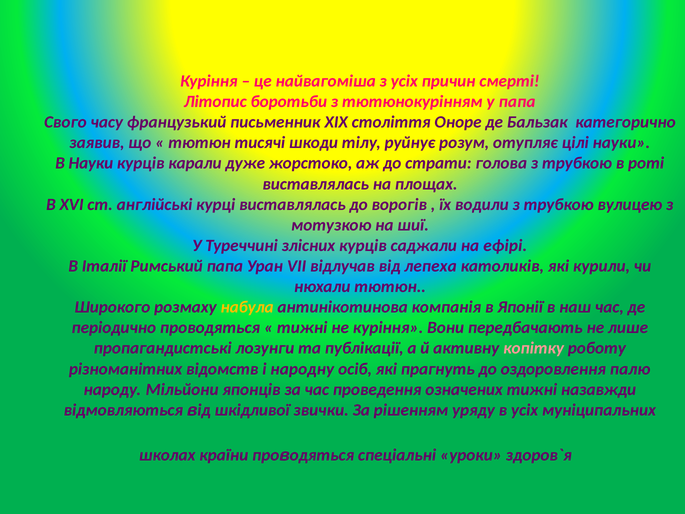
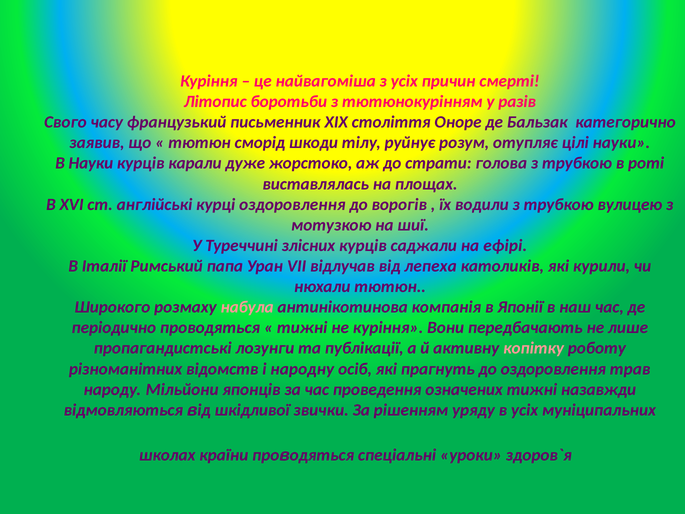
у папа: папа -> разів
тисячі: тисячі -> сморід
курці виставлялась: виставлялась -> оздоровлення
набула colour: yellow -> pink
палю: палю -> трав
